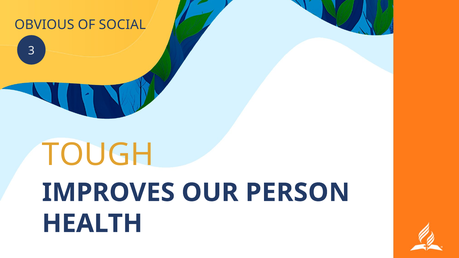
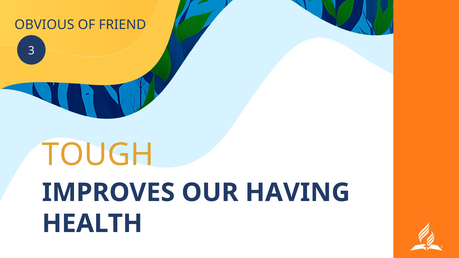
SOCIAL: SOCIAL -> FRIEND
PERSON: PERSON -> HAVING
